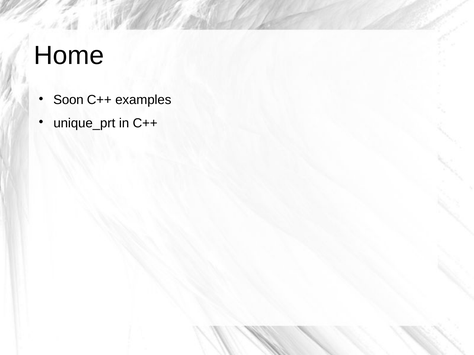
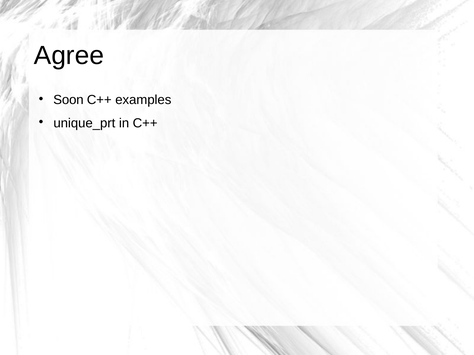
Home: Home -> Agree
